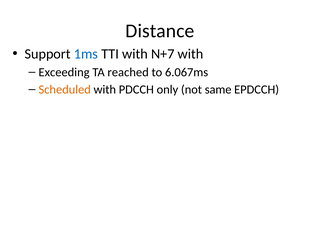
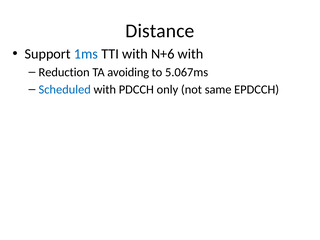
N+7: N+7 -> N+6
Exceeding: Exceeding -> Reduction
reached: reached -> avoiding
6.067ms: 6.067ms -> 5.067ms
Scheduled colour: orange -> blue
